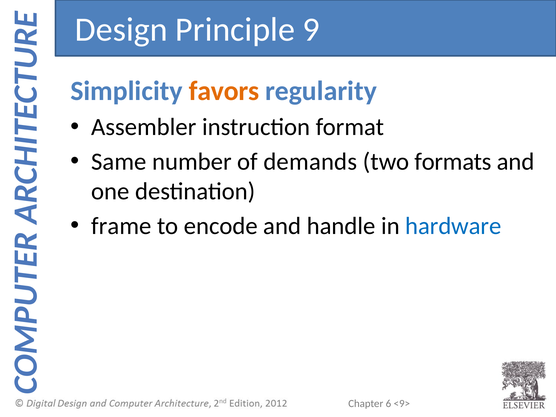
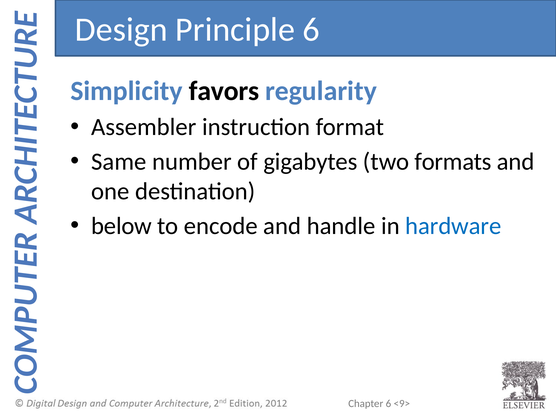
Principle 9: 9 -> 6
favors colour: orange -> black
demands: demands -> gigabytes
frame: frame -> below
